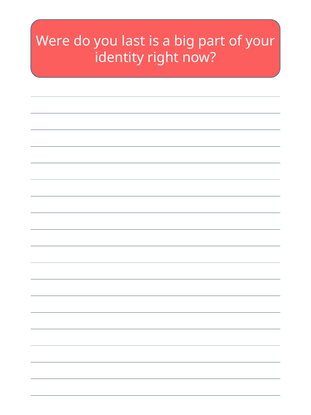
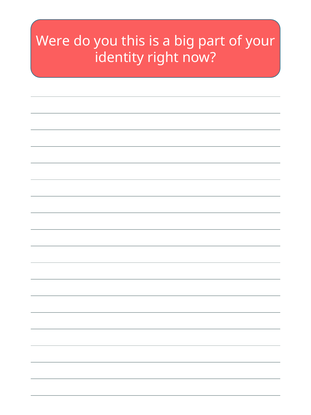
last: last -> this
